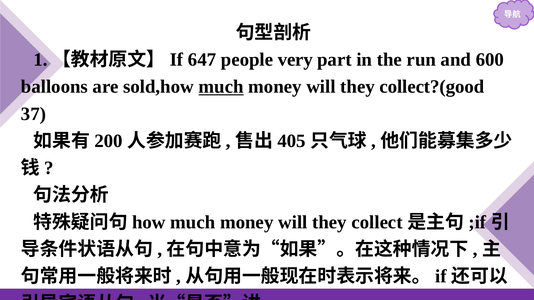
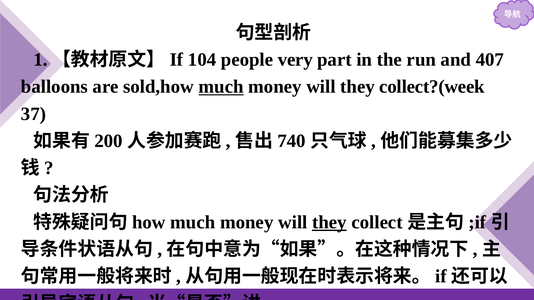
647: 647 -> 104
600: 600 -> 407
collect?(good: collect?(good -> collect?(week
405: 405 -> 740
they at (329, 222) underline: none -> present
